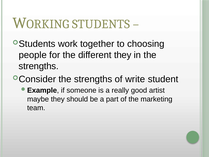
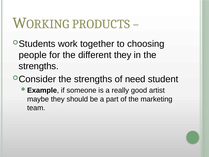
STUDENTS at (101, 24): STUDENTS -> PRODUCTS
write: write -> need
